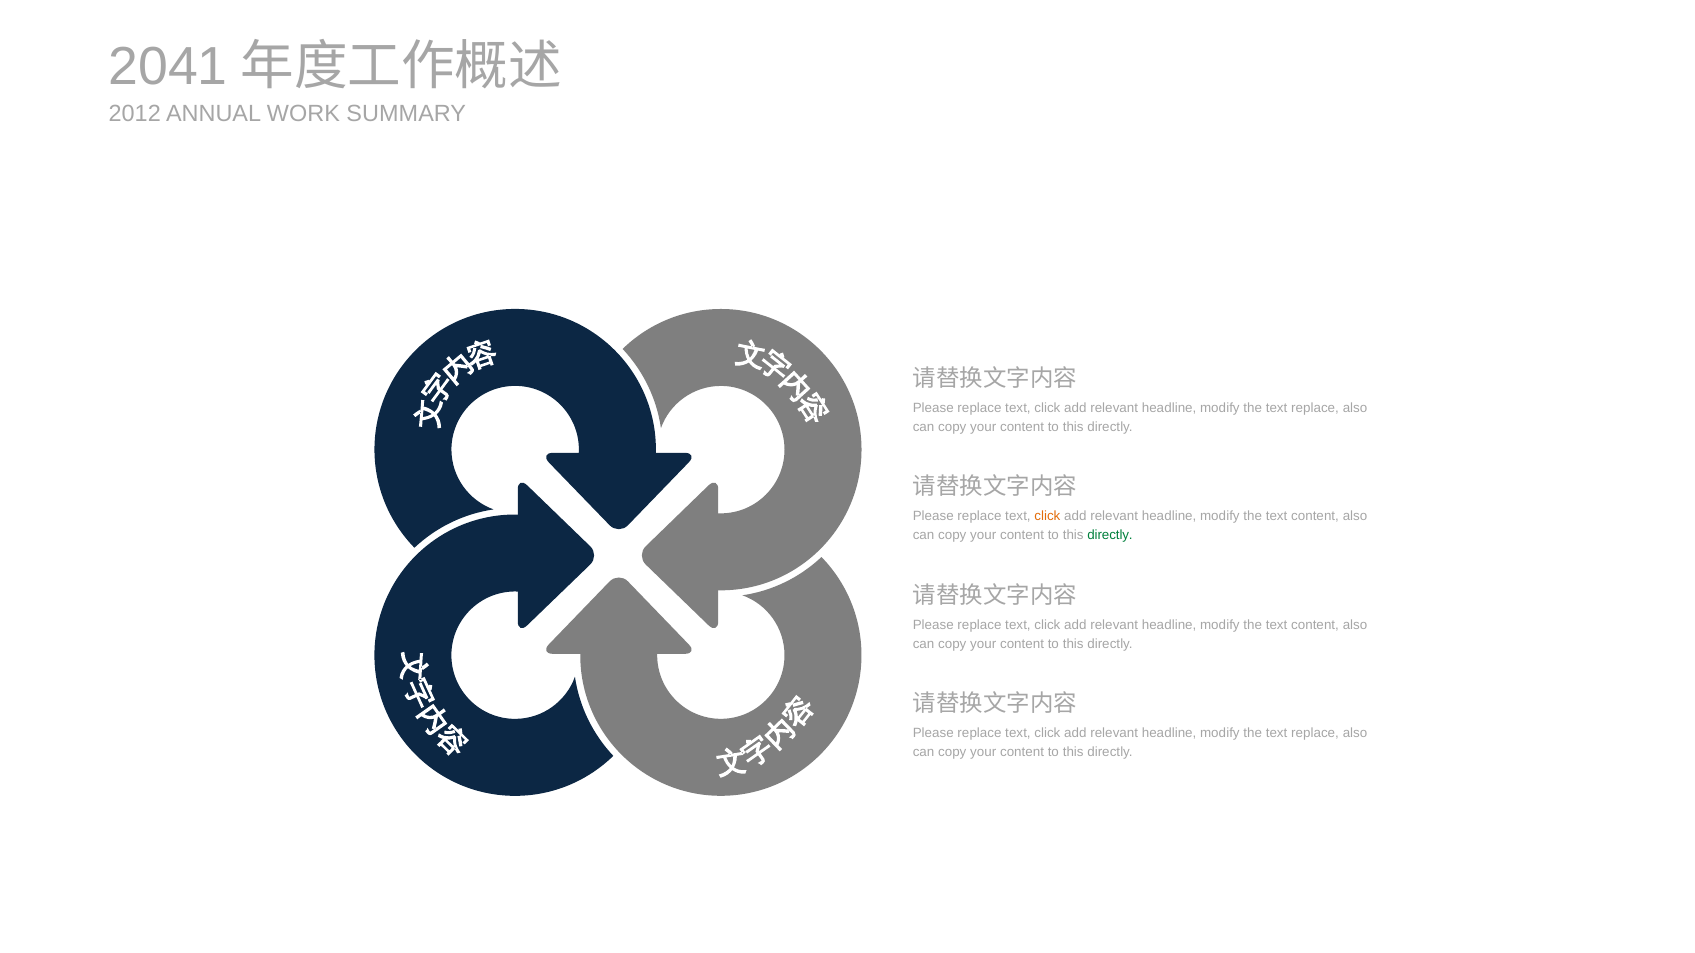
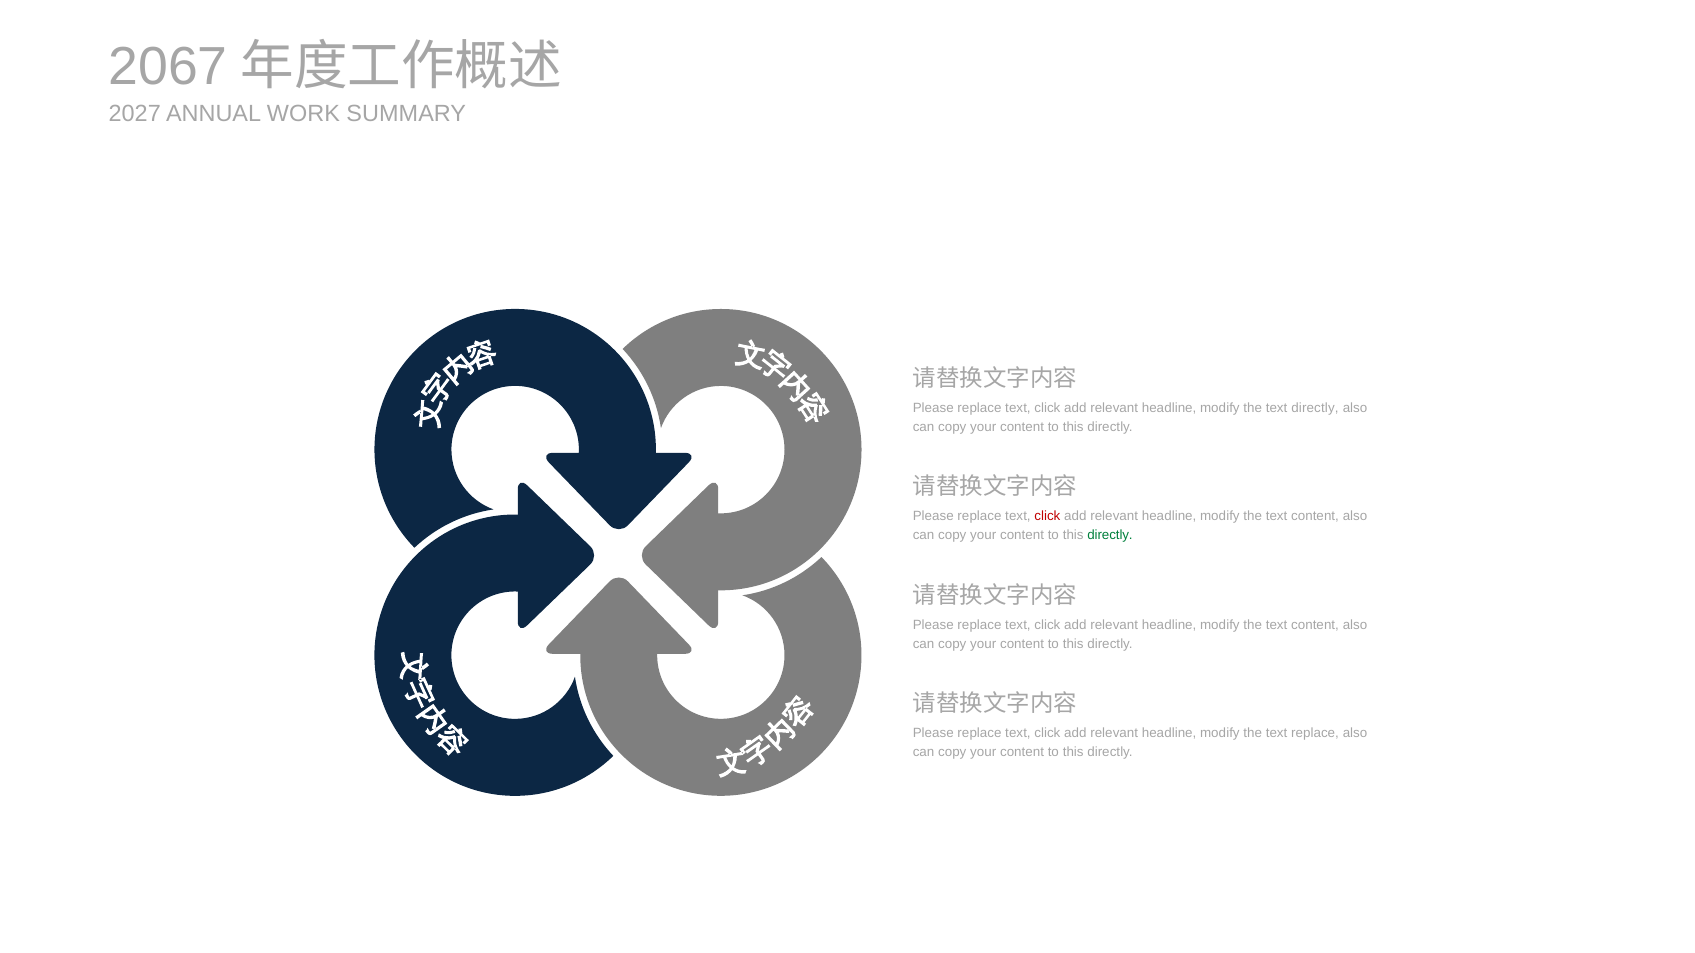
2041: 2041 -> 2067
2012: 2012 -> 2027
replace at (1315, 408): replace -> directly
click at (1047, 517) colour: orange -> red
